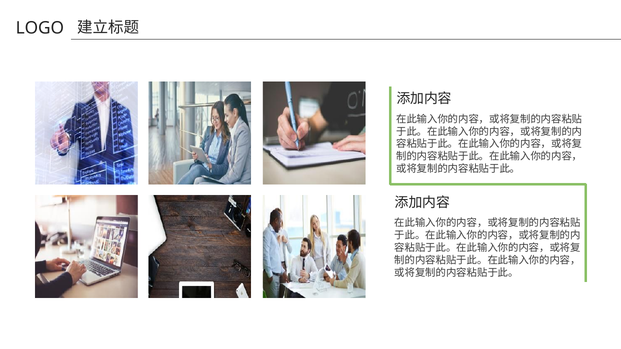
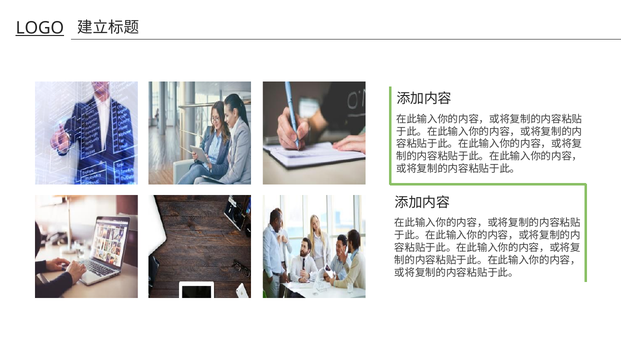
LOGO underline: none -> present
